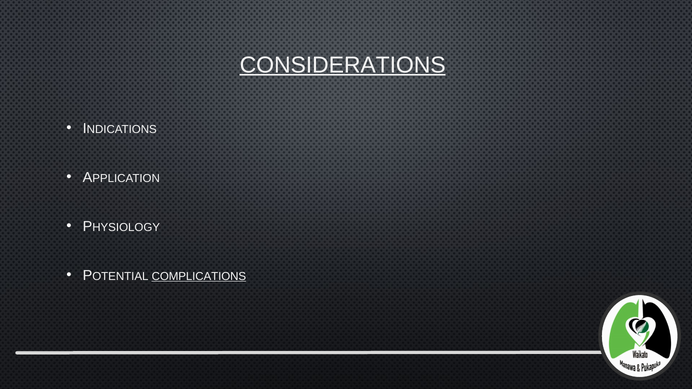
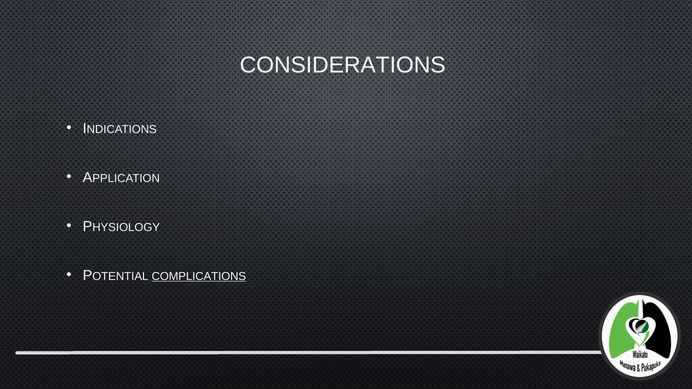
CONSIDERATIONS underline: present -> none
